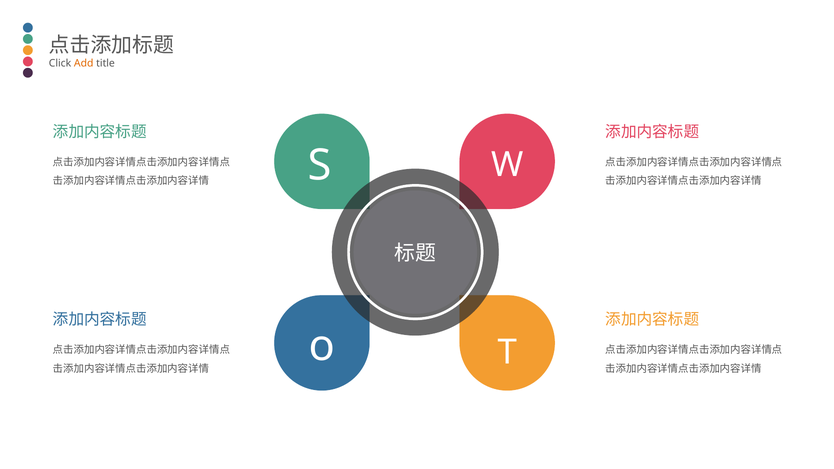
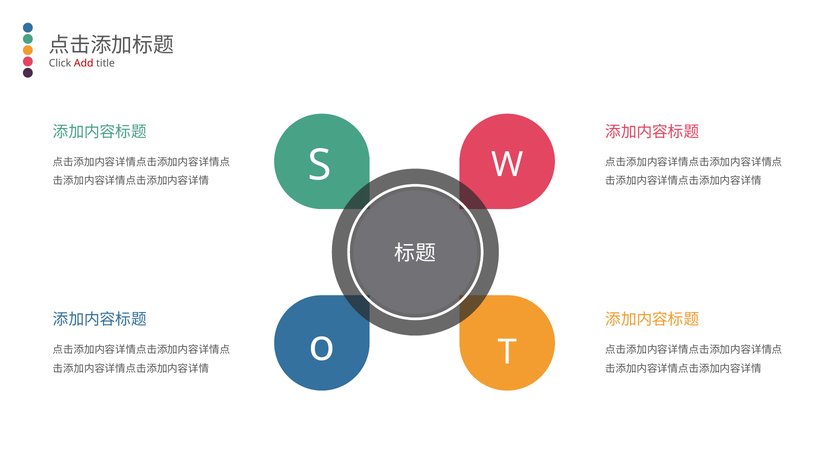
Add colour: orange -> red
